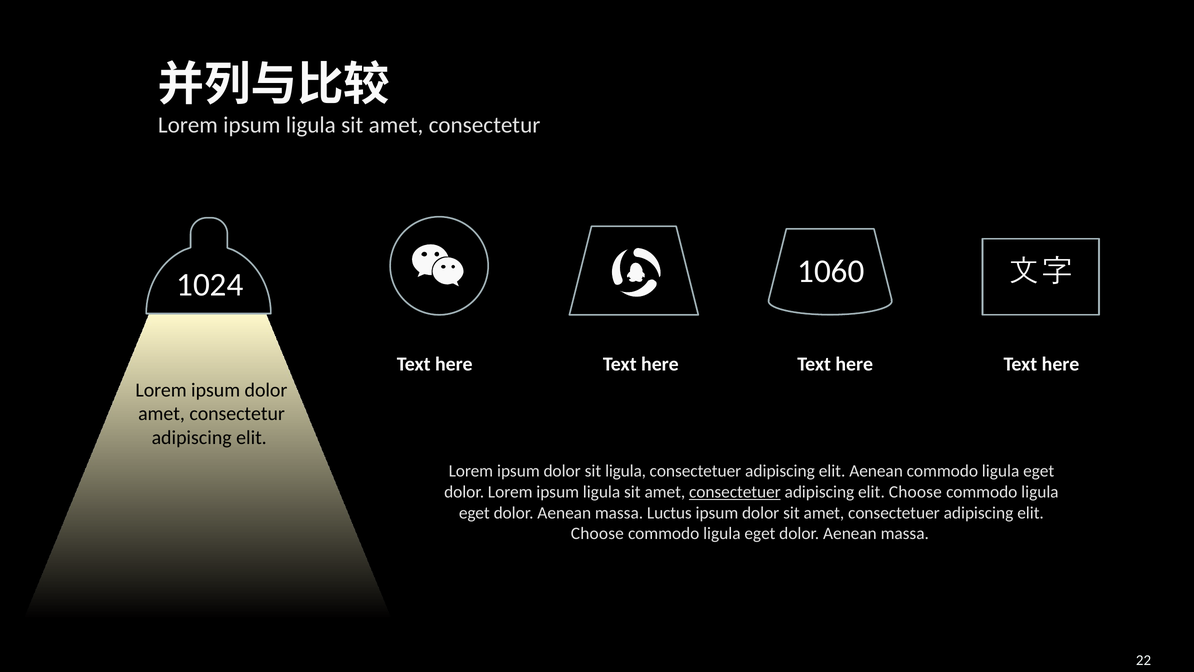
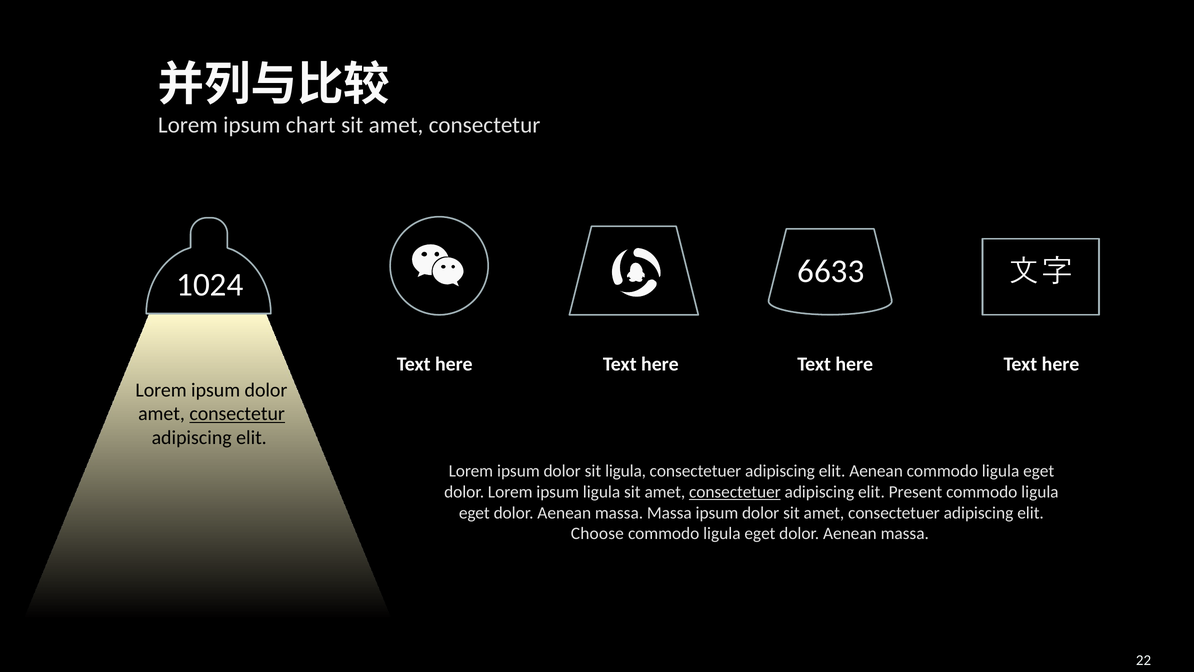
ligula at (311, 125): ligula -> chart
1060: 1060 -> 6633
consectetur at (237, 414) underline: none -> present
Choose at (915, 492): Choose -> Present
massa Luctus: Luctus -> Massa
